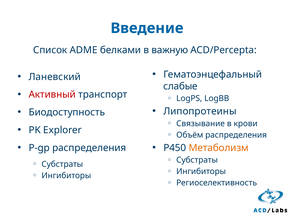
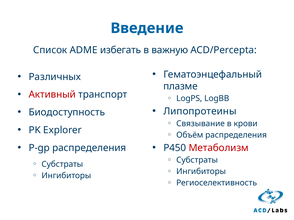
белками: белками -> избегать
Ланевский: Ланевский -> Различных
слабые: слабые -> плазме
Метаболизм colour: orange -> red
